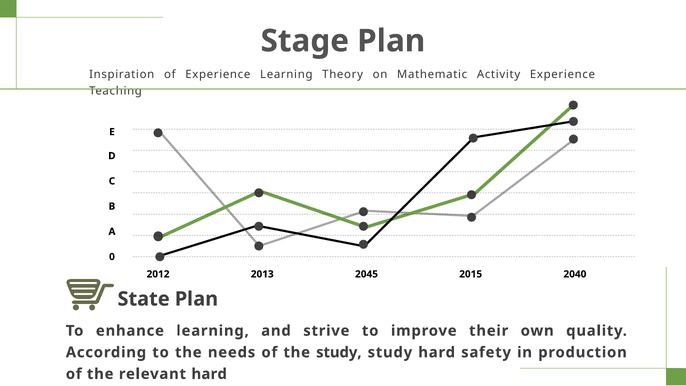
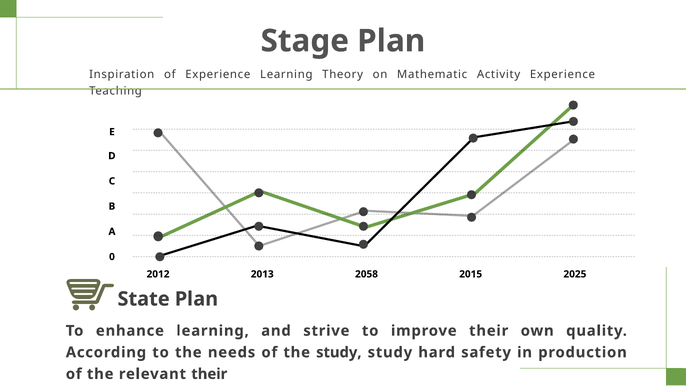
2045: 2045 -> 2058
2040: 2040 -> 2025
relevant hard: hard -> their
